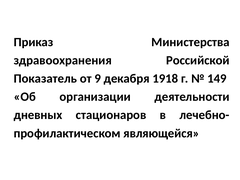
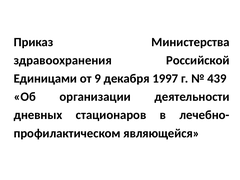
Показатель: Показатель -> Единицами
1918: 1918 -> 1997
149: 149 -> 439
